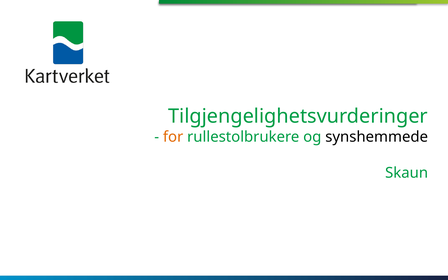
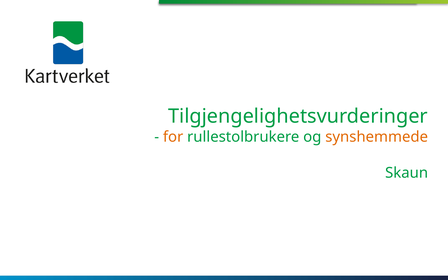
synshemmede colour: black -> orange
